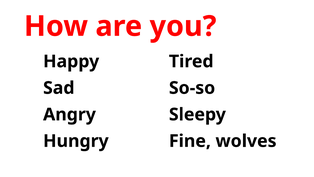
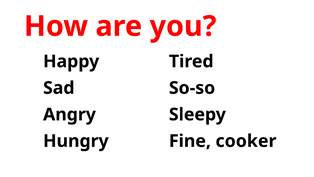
wolves: wolves -> cooker
